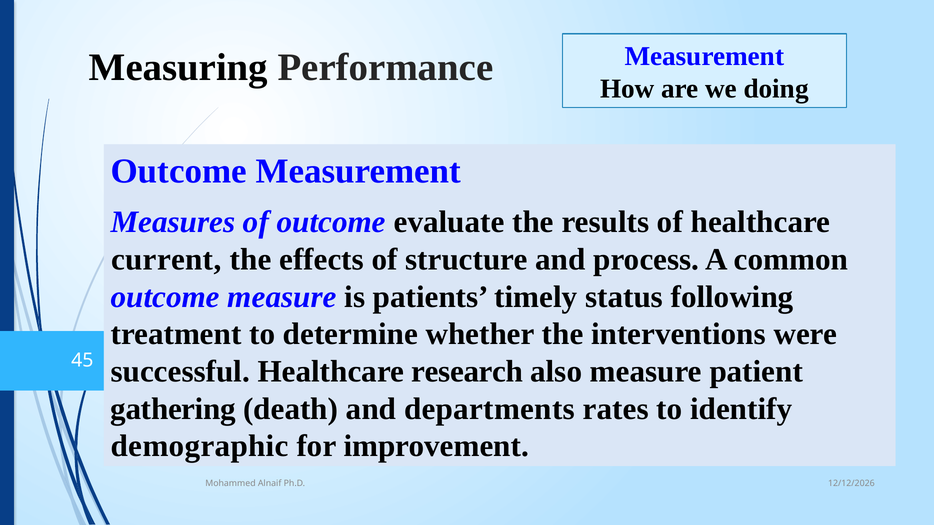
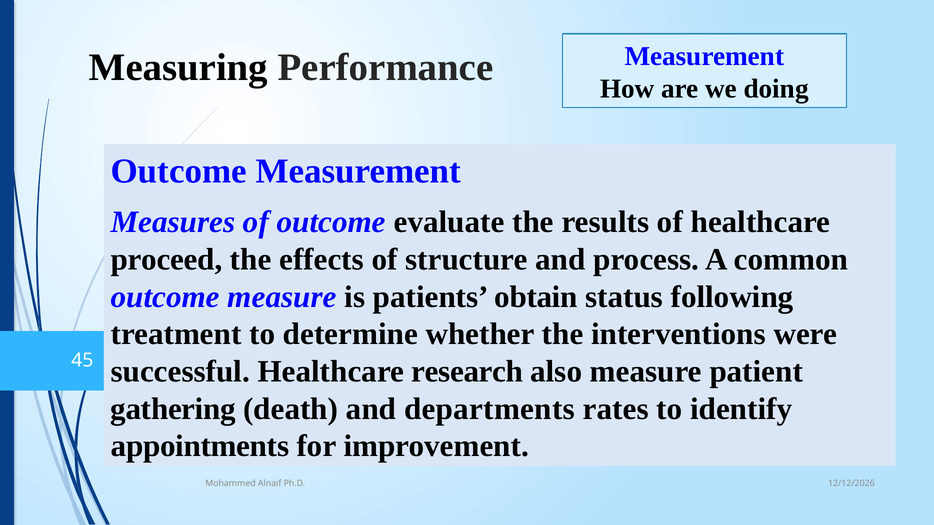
current: current -> proceed
timely: timely -> obtain
demographic: demographic -> appointments
